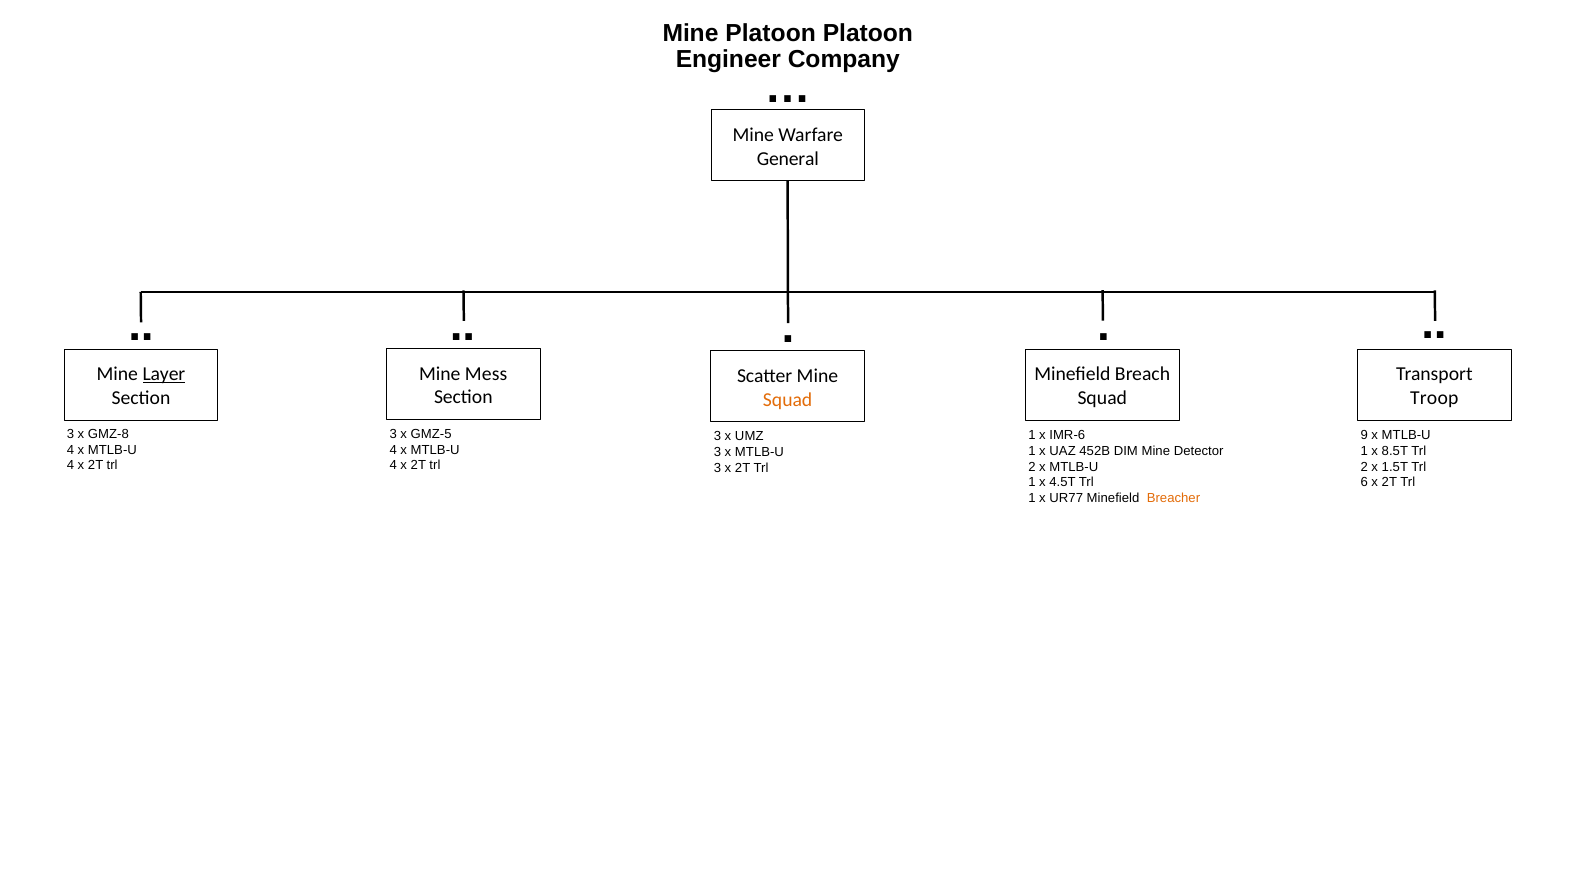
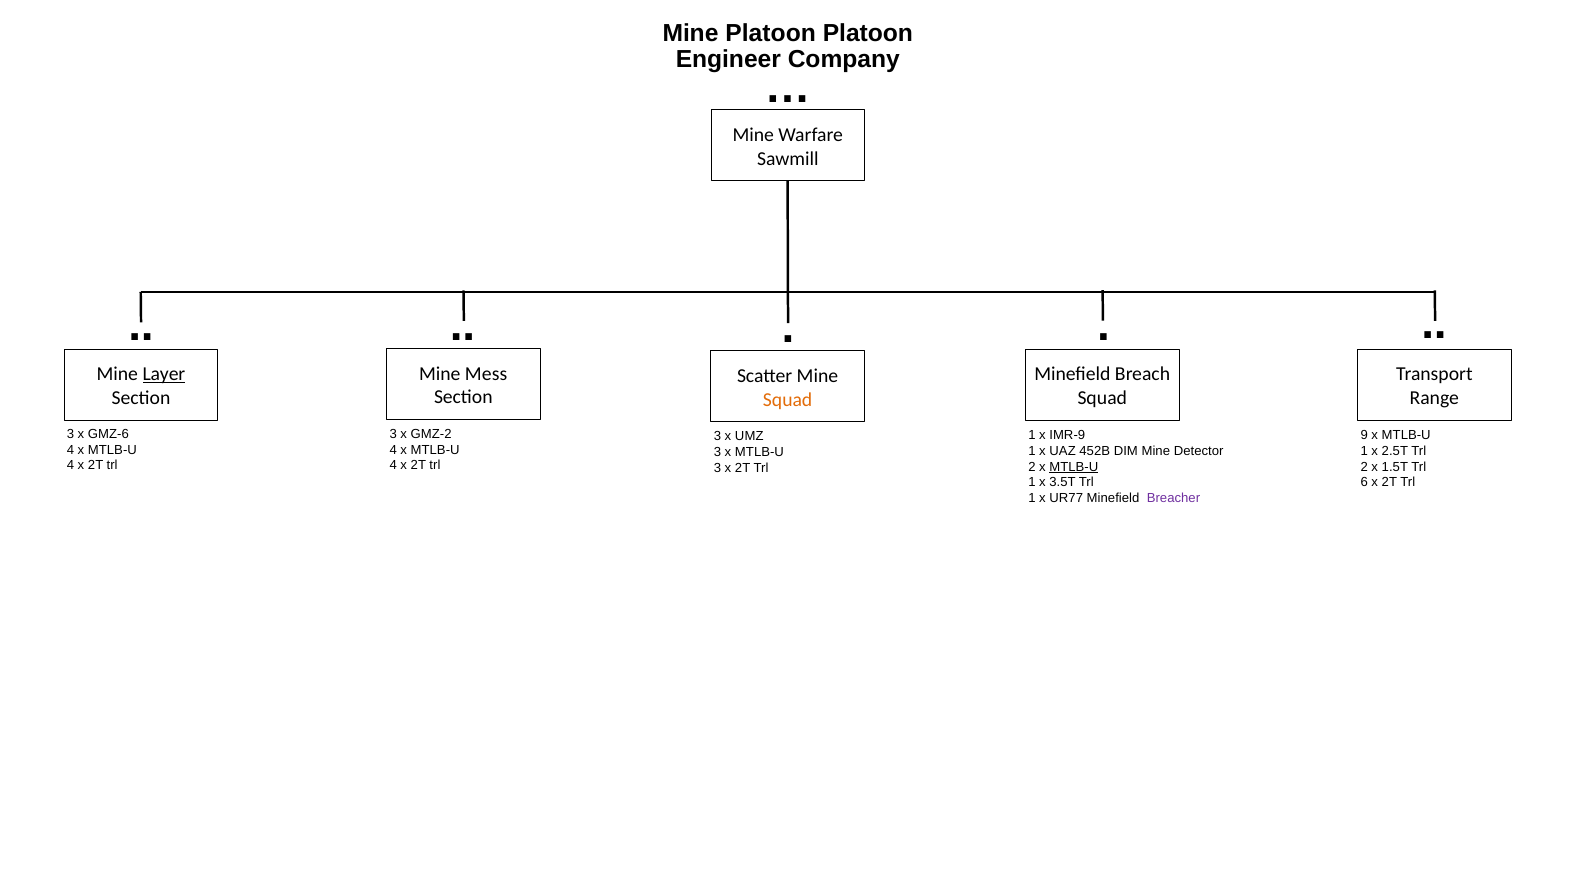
General: General -> Sawmill
Troop: Troop -> Range
GMZ-8: GMZ-8 -> GMZ-6
GMZ-5: GMZ-5 -> GMZ-2
IMR-6: IMR-6 -> IMR-9
8.5T: 8.5T -> 2.5T
MTLB-U at (1074, 467) underline: none -> present
4.5T: 4.5T -> 3.5T
Breacher colour: orange -> purple
